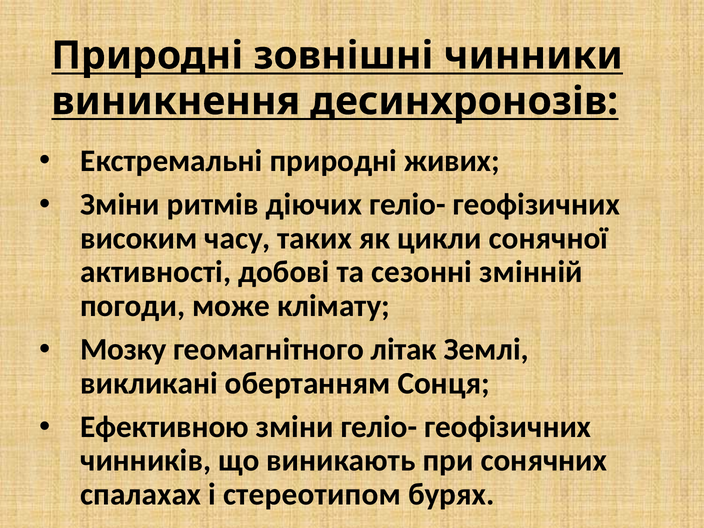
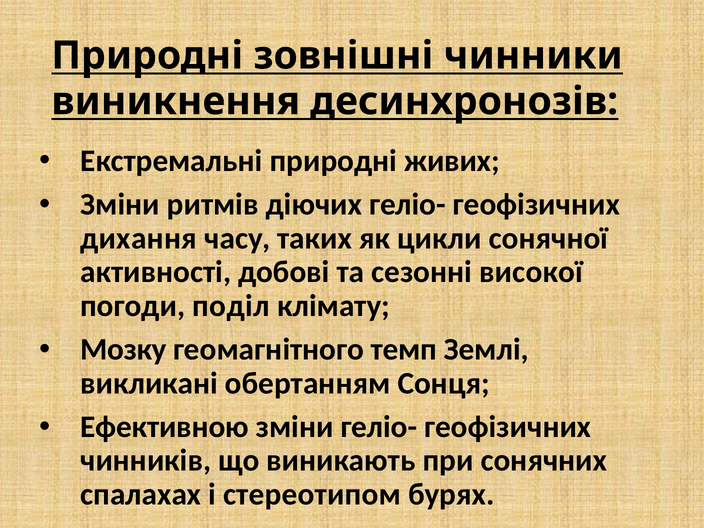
високим: високим -> дихання
змінній: змінній -> високої
може: може -> поділ
літак: літак -> темп
